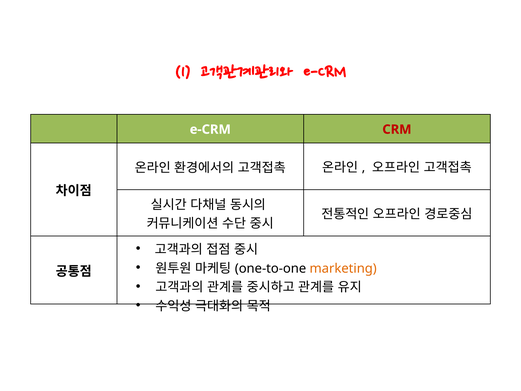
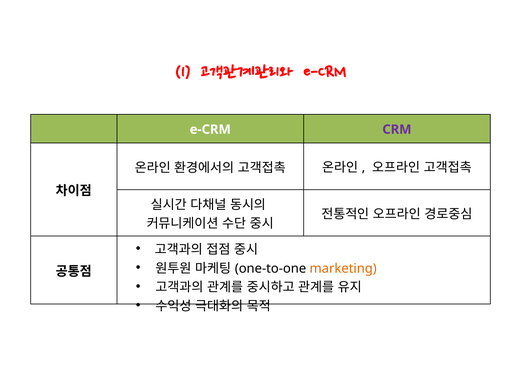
CRM colour: red -> purple
